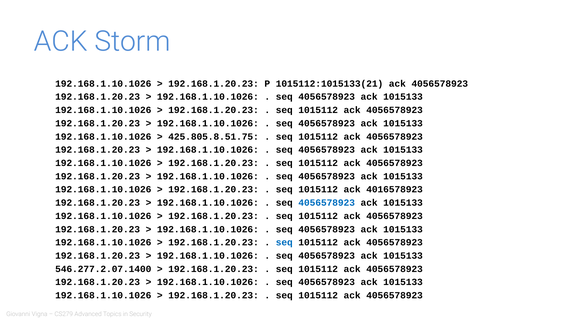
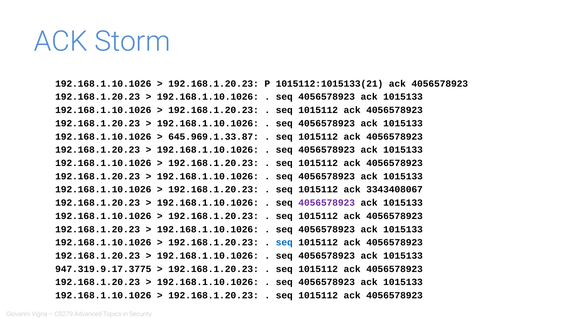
425.805.8.51.75: 425.805.8.51.75 -> 645.969.1.33.87
4016578923: 4016578923 -> 3343408067
4056578923 at (327, 202) colour: blue -> purple
546.277.2.07.1400: 546.277.2.07.1400 -> 947.319.9.17.3775
